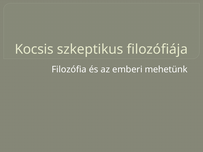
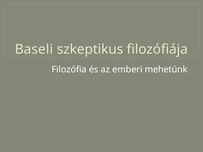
Kocsis: Kocsis -> Baseli
